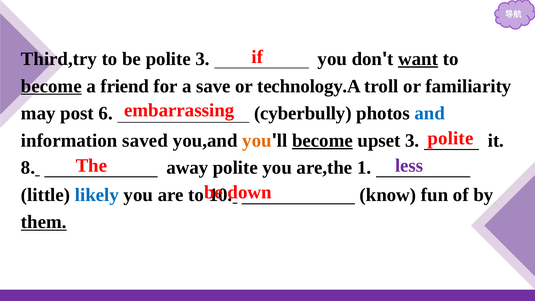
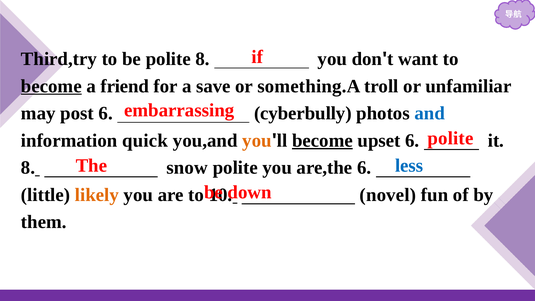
polite 3: 3 -> 8
want underline: present -> none
technology.A: technology.A -> something.A
familiarity: familiarity -> unfamiliar
saved: saved -> quick
upset 3: 3 -> 6
less colour: purple -> blue
away: away -> snow
are,the 1: 1 -> 6
likely colour: blue -> orange
know: know -> novel
them underline: present -> none
